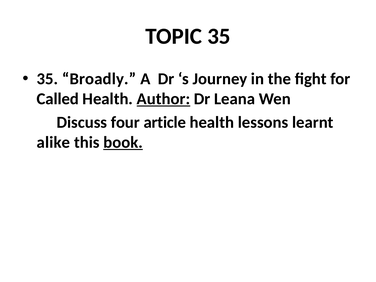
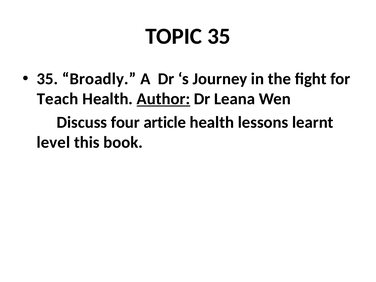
Called: Called -> Teach
alike: alike -> level
book underline: present -> none
